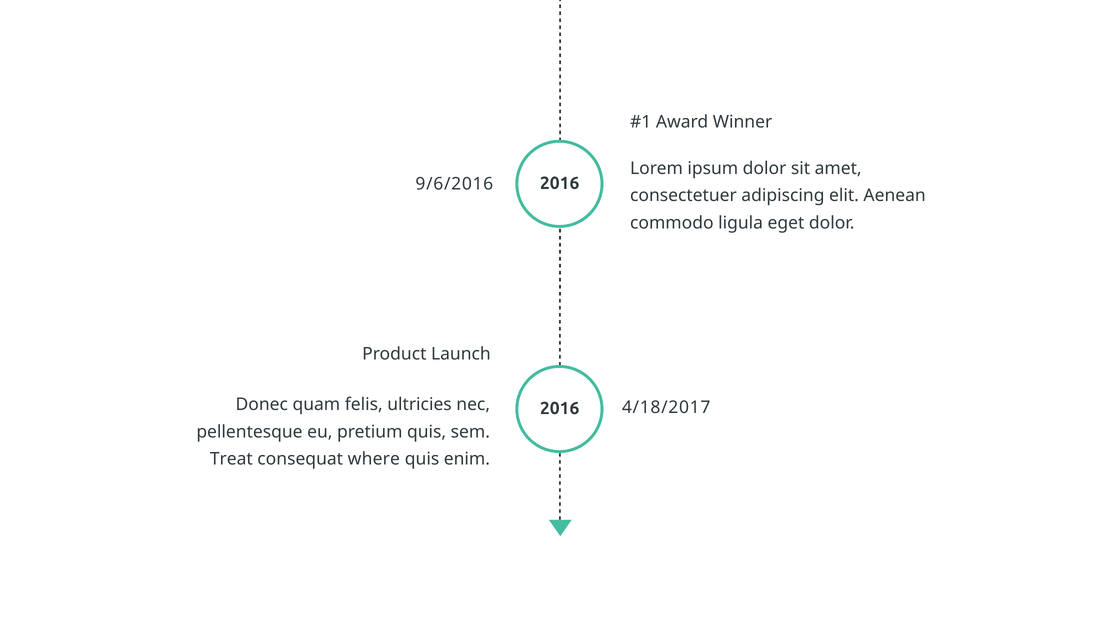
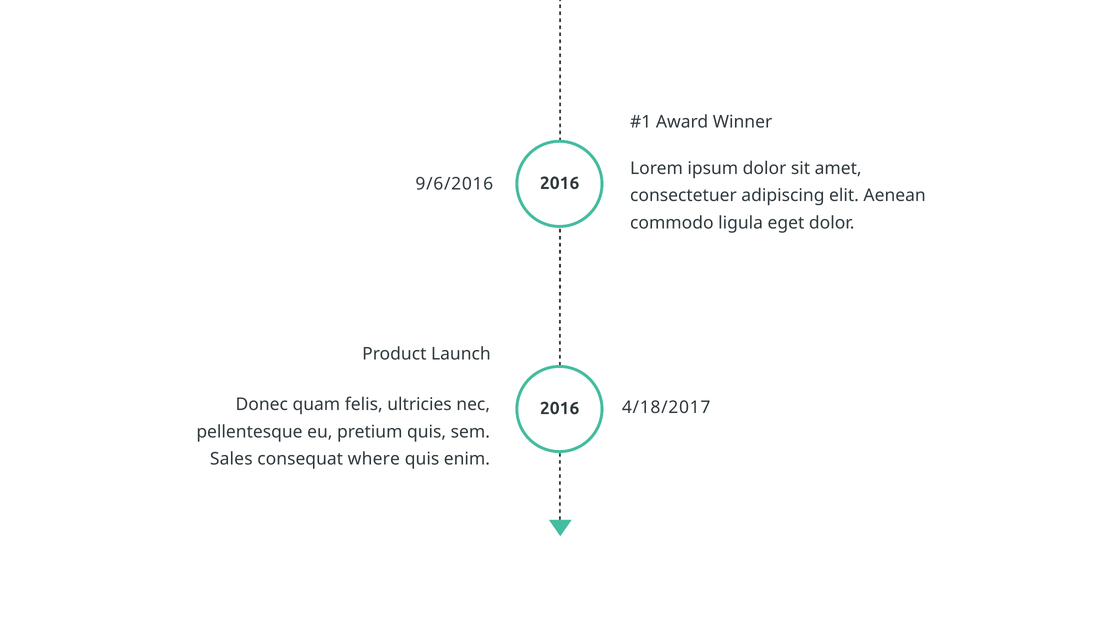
Treat: Treat -> Sales
